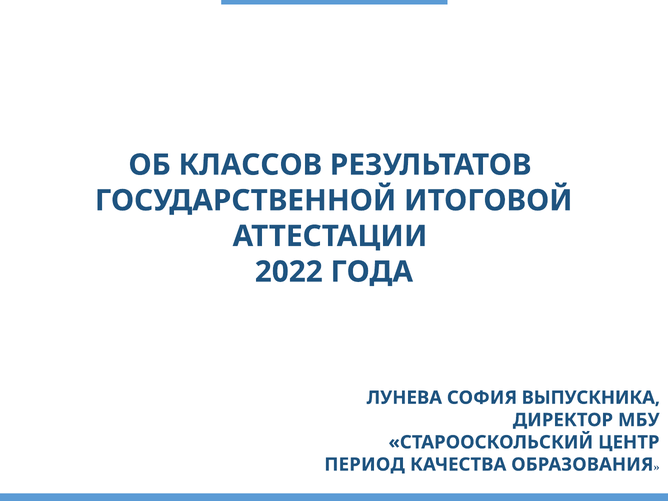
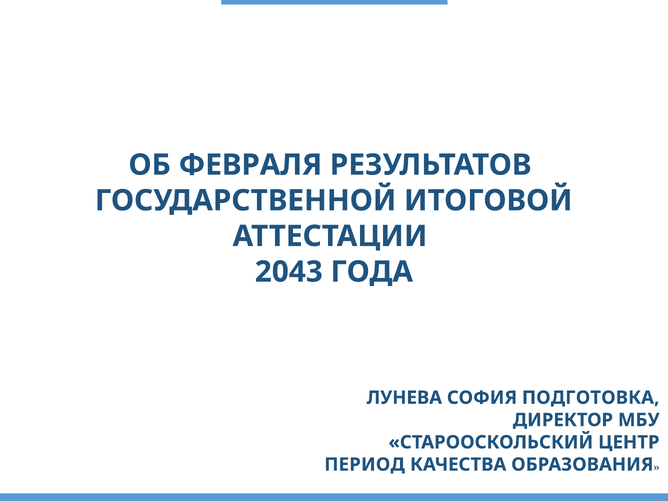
КЛАССОВ: КЛАССОВ -> ФЕВРАЛЯ
2022: 2022 -> 2043
ВЫПУСКНИКА: ВЫПУСКНИКА -> ПОДГОТОВКА
